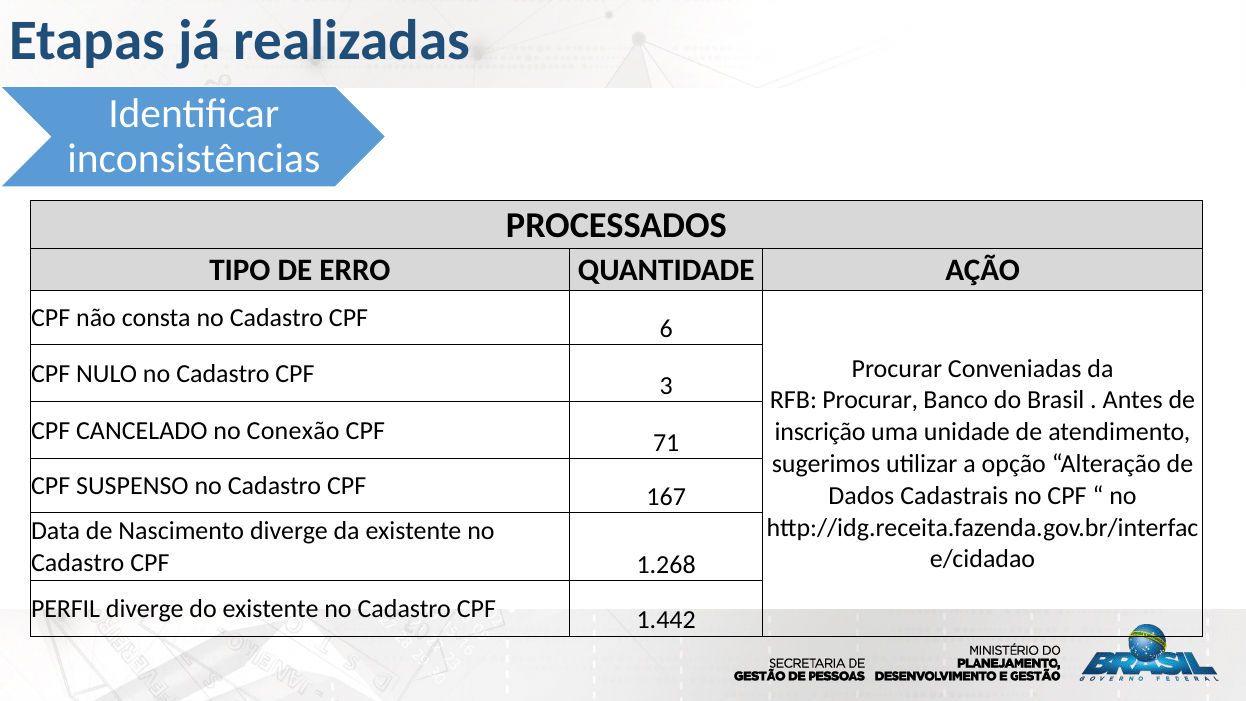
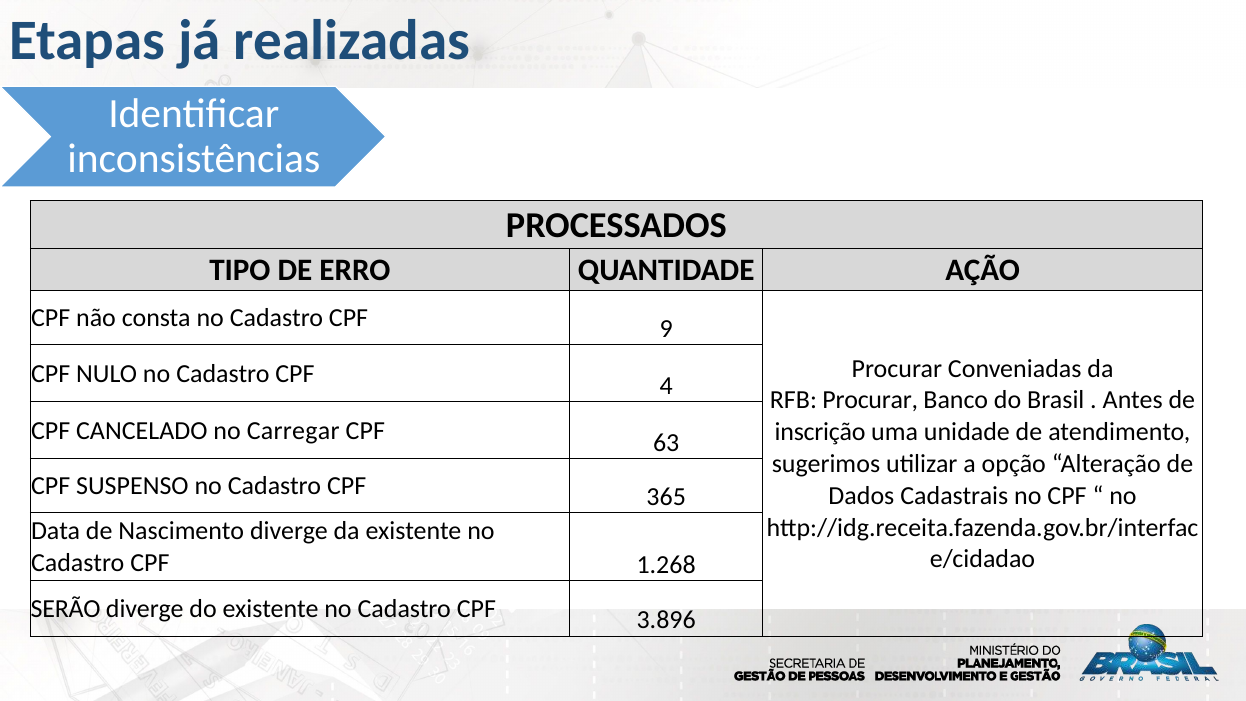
6: 6 -> 9
3: 3 -> 4
Conexão: Conexão -> Carregar
71: 71 -> 63
167: 167 -> 365
PERFIL: PERFIL -> SERÃO
1.442: 1.442 -> 3.896
